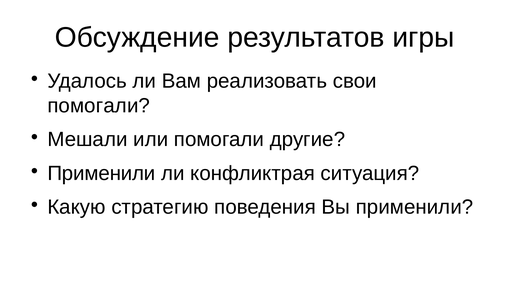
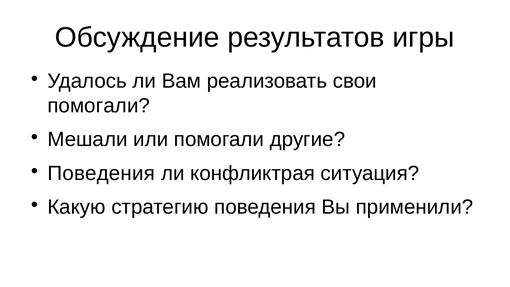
Применили at (101, 173): Применили -> Поведения
